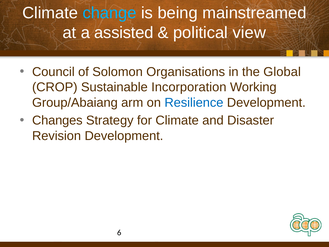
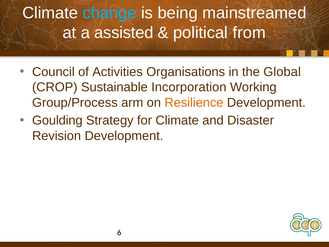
view: view -> from
Solomon: Solomon -> Activities
Group/Abaiang: Group/Abaiang -> Group/Process
Resilience colour: blue -> orange
Changes: Changes -> Goulding
